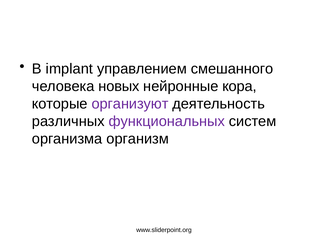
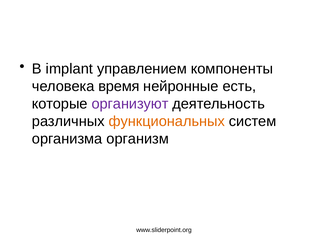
смешанного: смешанного -> компоненты
новых: новых -> время
кора: кора -> есть
функциональных colour: purple -> orange
